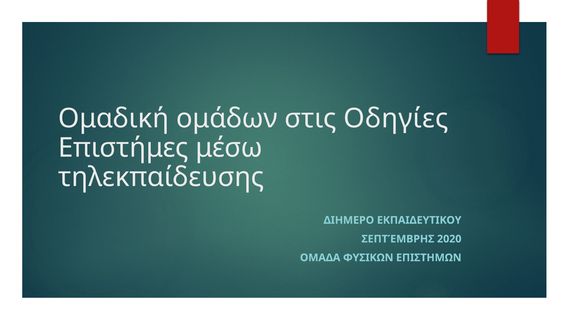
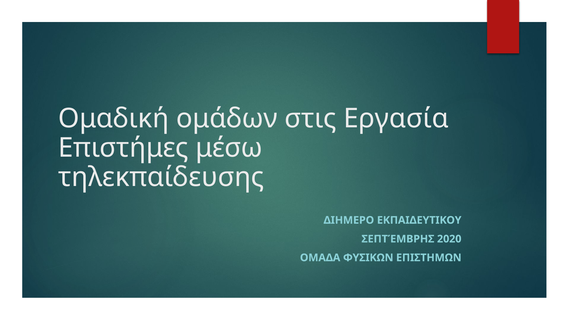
Οδηγίες: Οδηγίες -> Εργασία
